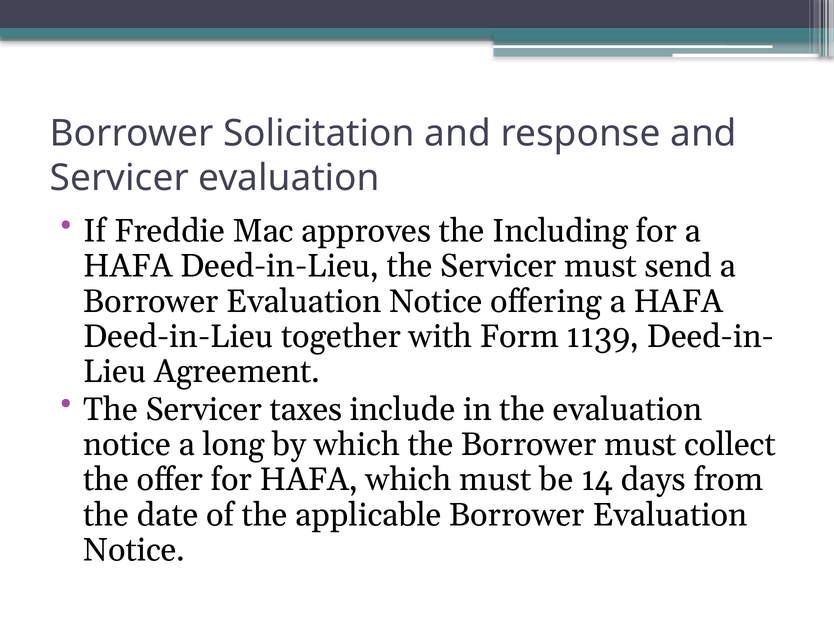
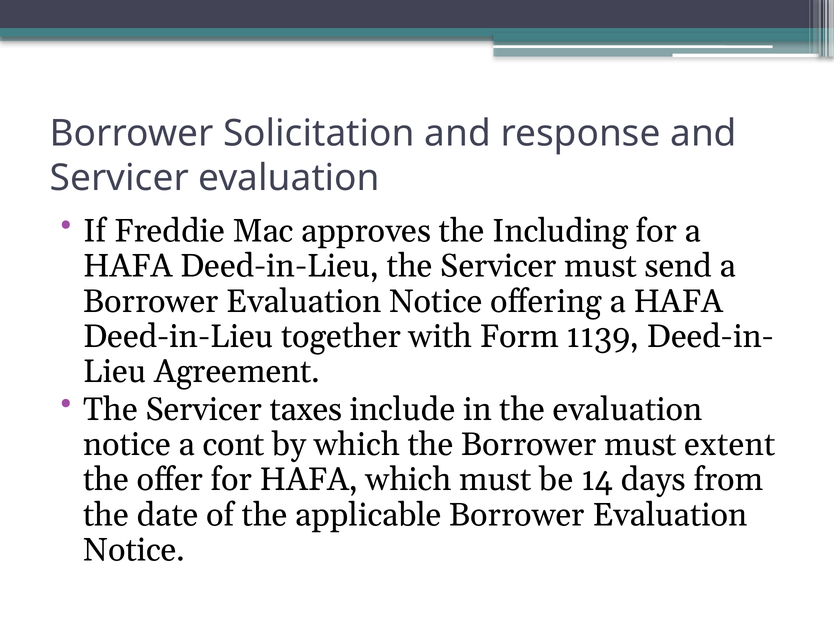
long: long -> cont
collect: collect -> extent
